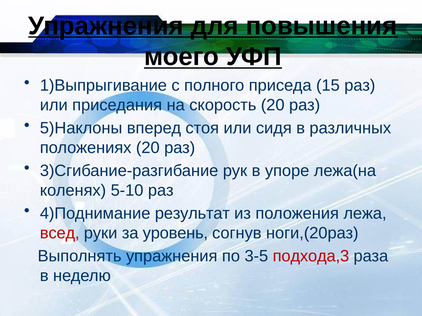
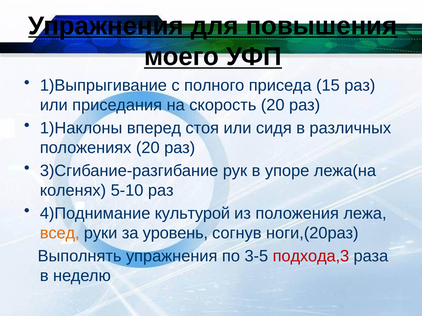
5)Наклоны: 5)Наклоны -> 1)Наклоны
результат: результат -> культурой
всед colour: red -> orange
